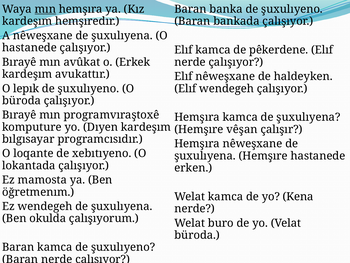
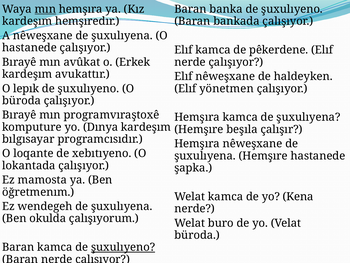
Elıf wendegeh: wendegeh -> yönetmen
Dıyen: Dıyen -> Dınya
vêşan: vêşan -> beşıla
erken: erken -> şapka
şuxulıyeno at (123, 247) underline: none -> present
